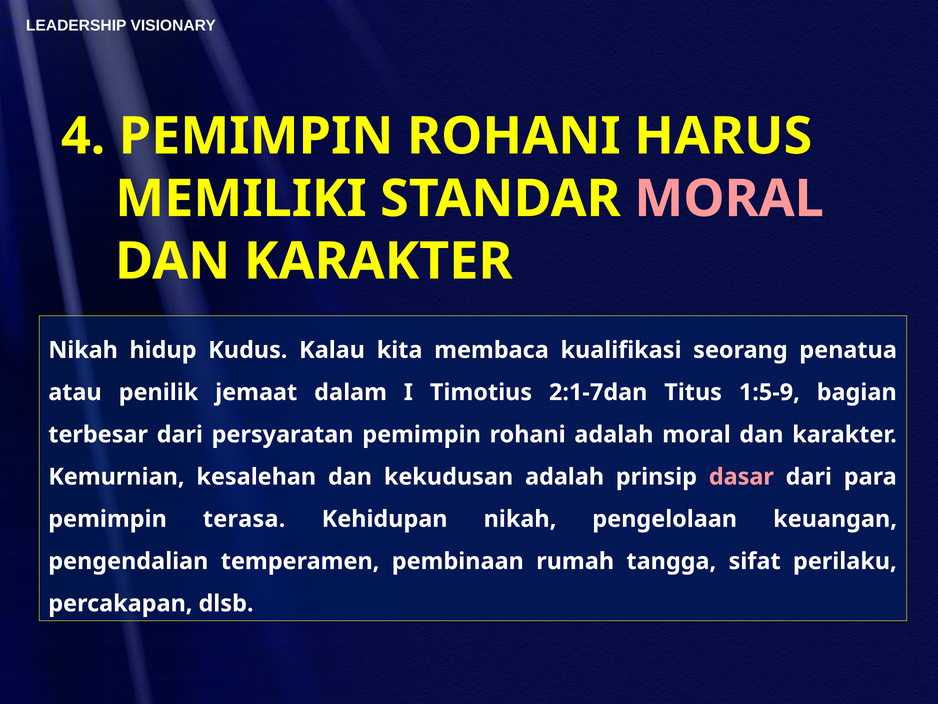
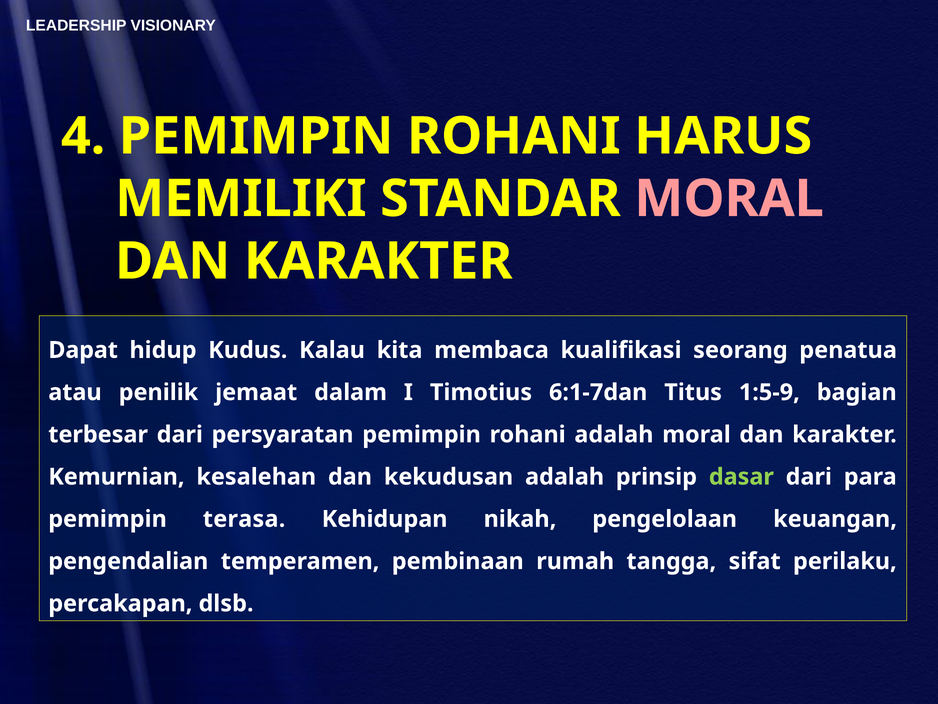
Nikah at (83, 350): Nikah -> Dapat
2:1-7dan: 2:1-7dan -> 6:1-7dan
dasar colour: pink -> light green
